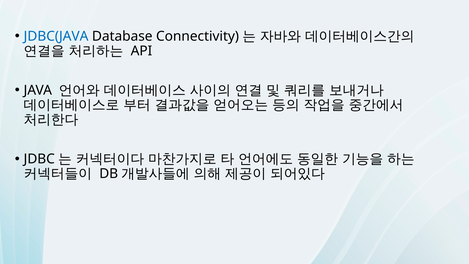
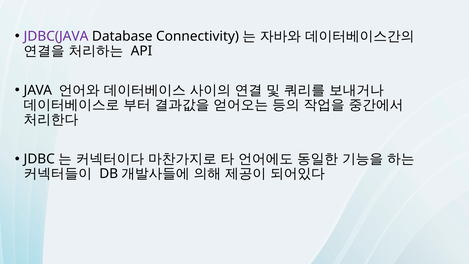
JDBC(JAVA colour: blue -> purple
